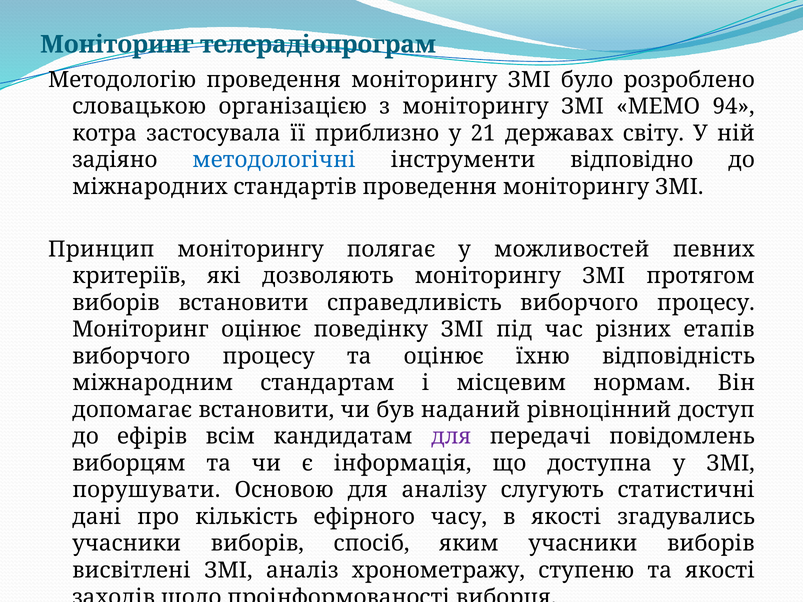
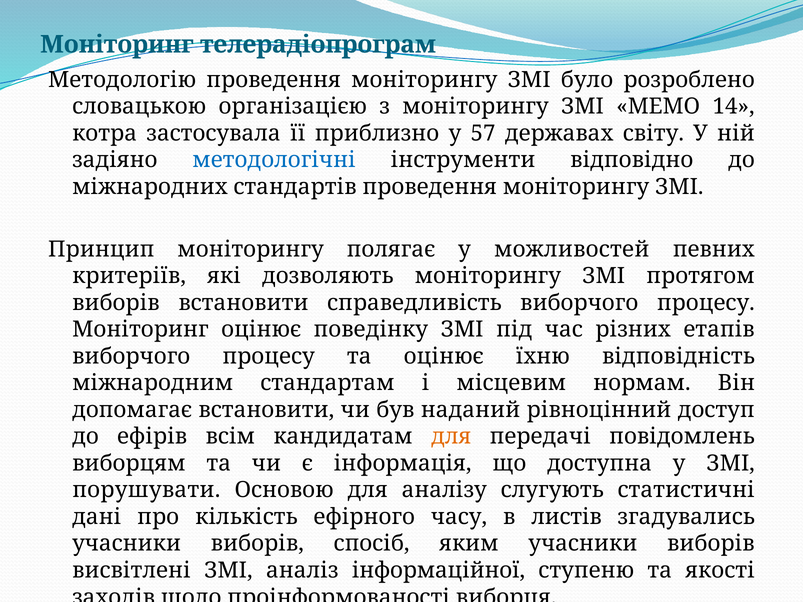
94: 94 -> 14
21: 21 -> 57
для at (451, 437) colour: purple -> orange
в якості: якості -> листів
хронометражу: хронометражу -> інформаційної
